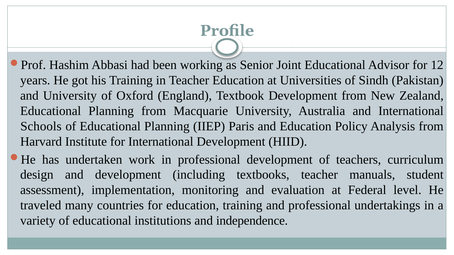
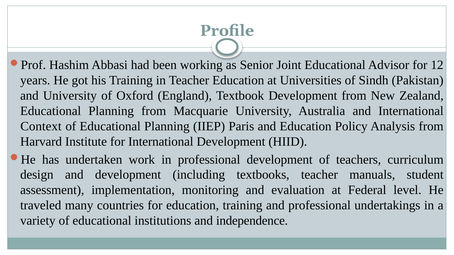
Schools: Schools -> Context
